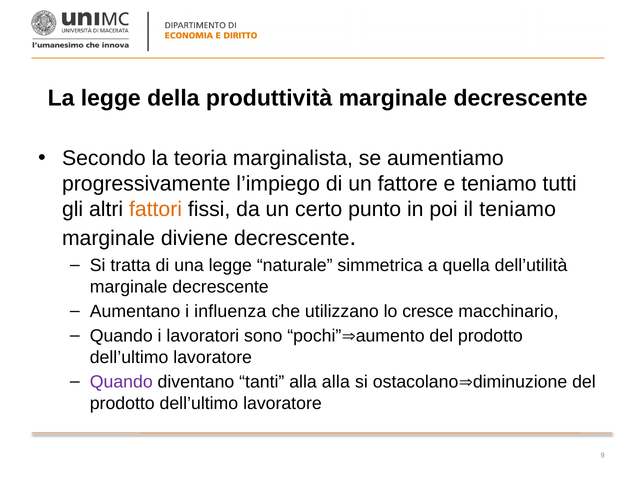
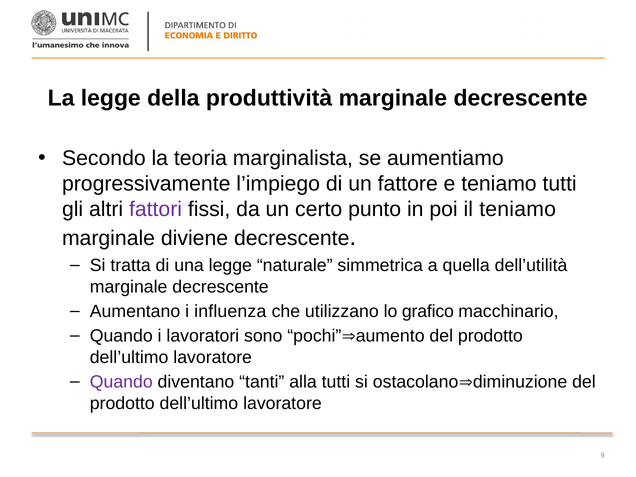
fattori colour: orange -> purple
cresce: cresce -> grafico
alla alla: alla -> tutti
